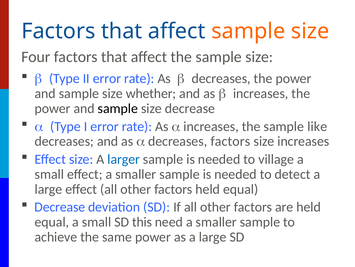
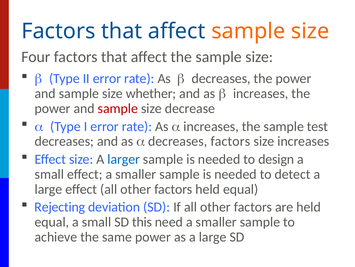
sample at (118, 108) colour: black -> red
like: like -> test
village: village -> design
Decrease at (60, 207): Decrease -> Rejecting
